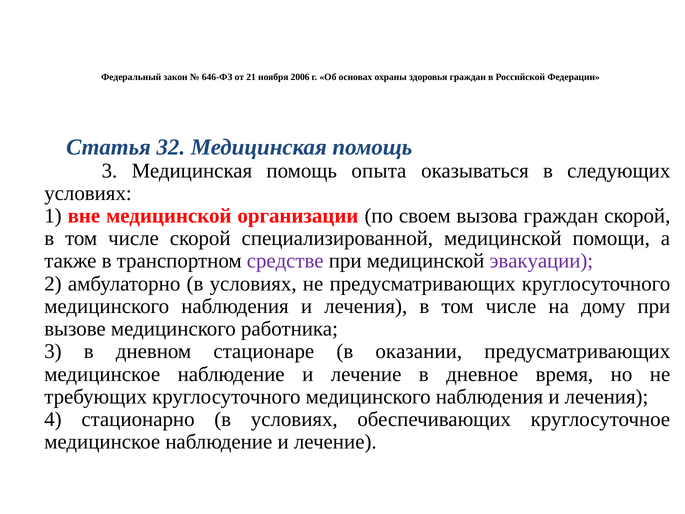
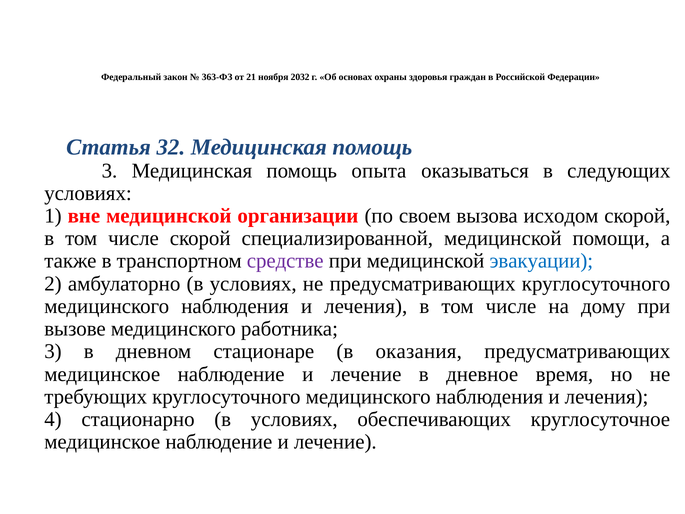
646-ФЗ: 646-ФЗ -> 363-ФЗ
2006: 2006 -> 2032
вызова граждан: граждан -> исходом
эвакуации colour: purple -> blue
оказании: оказании -> оказания
